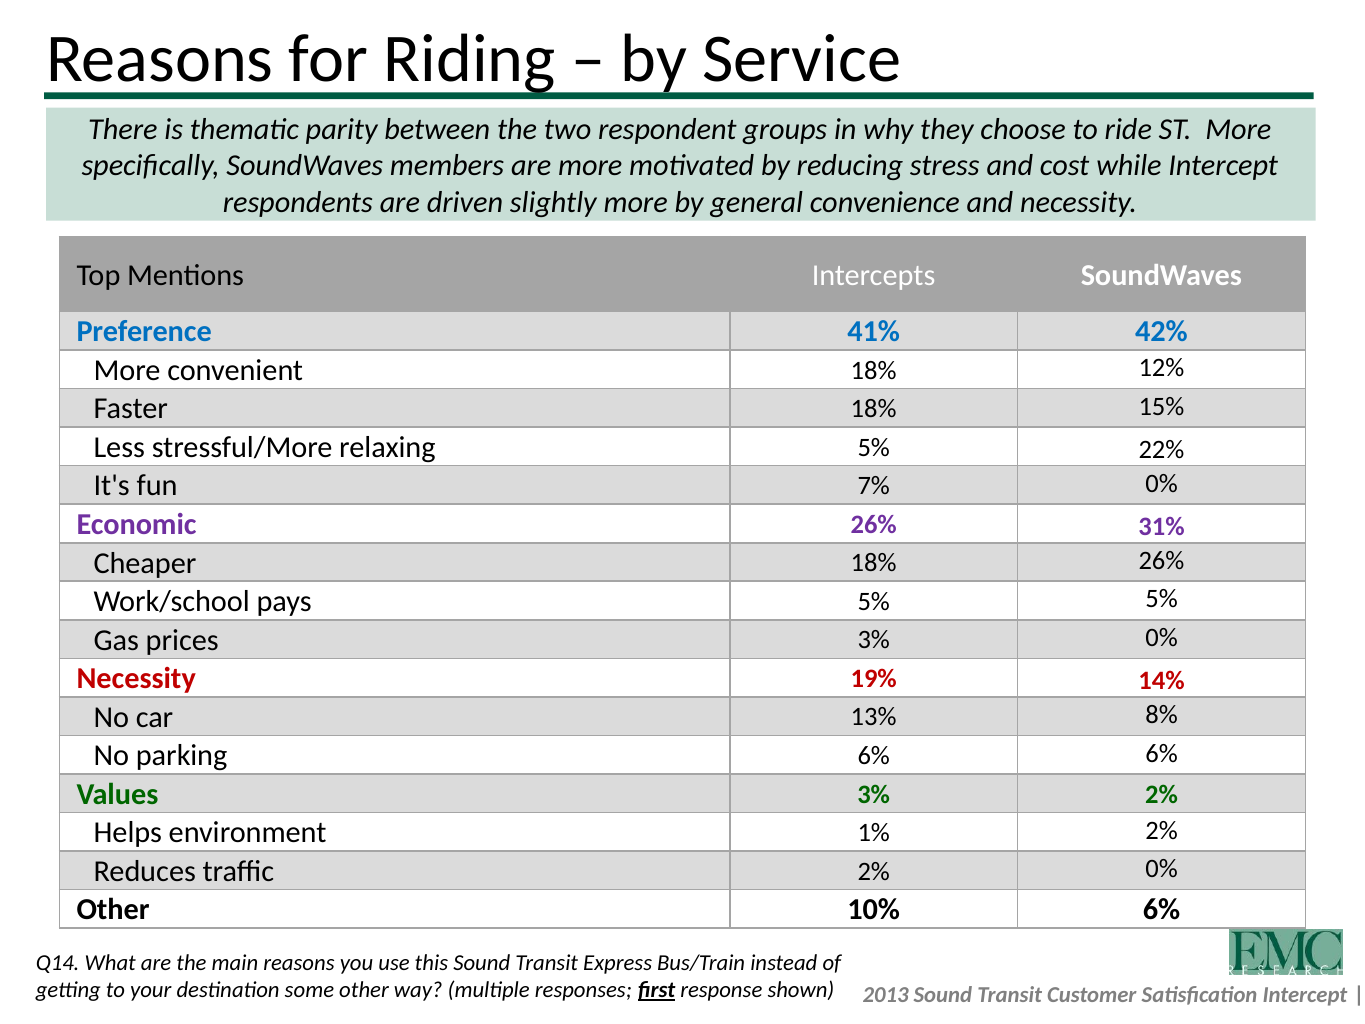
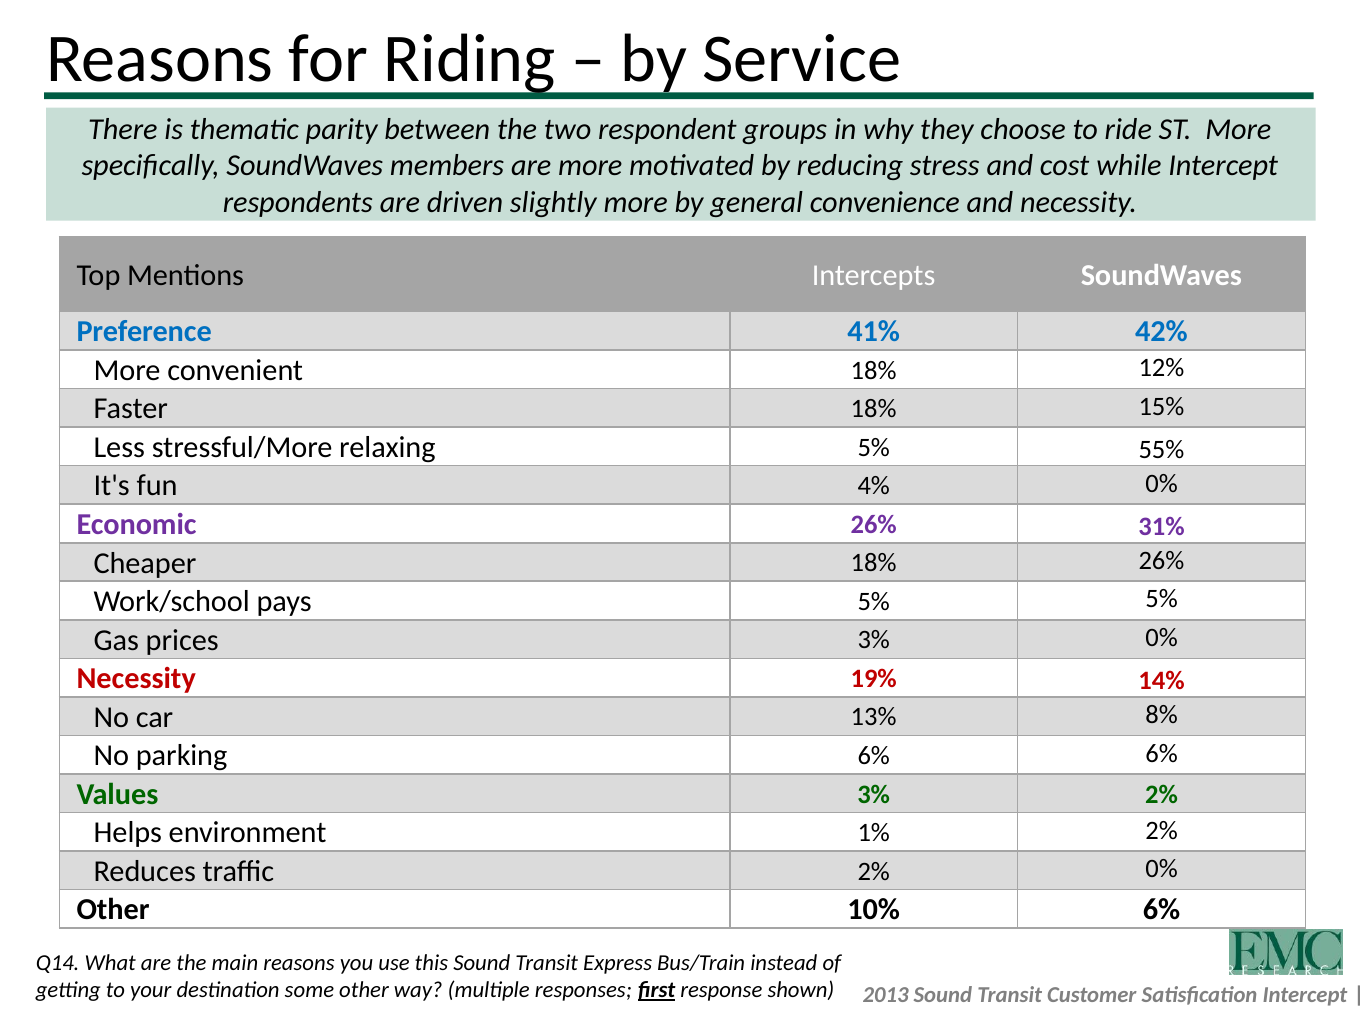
22%: 22% -> 55%
7%: 7% -> 4%
